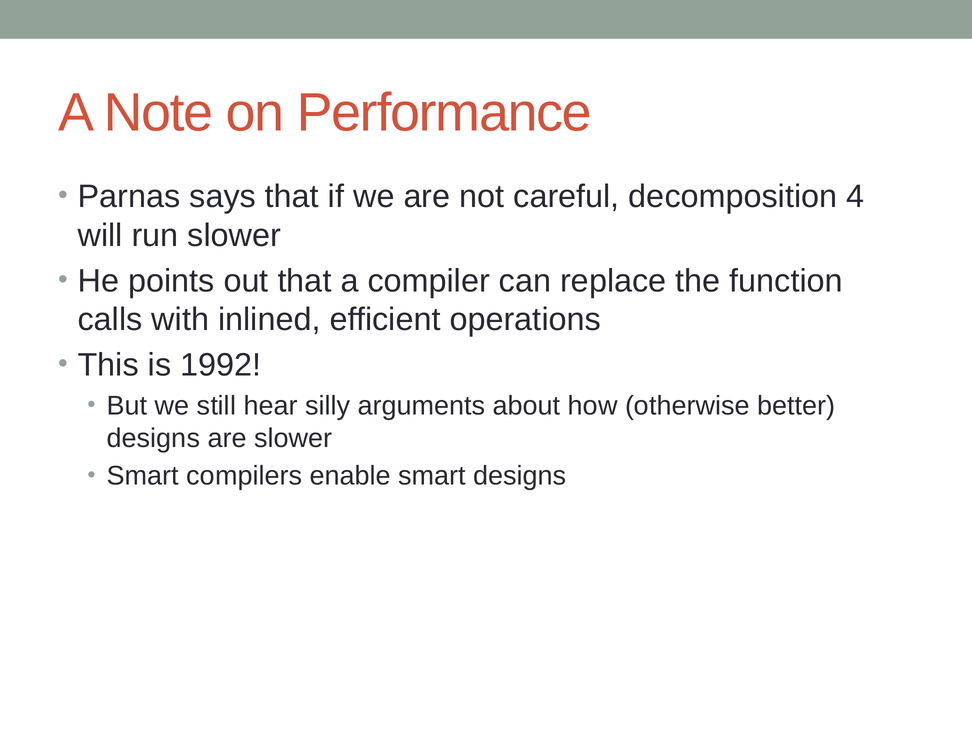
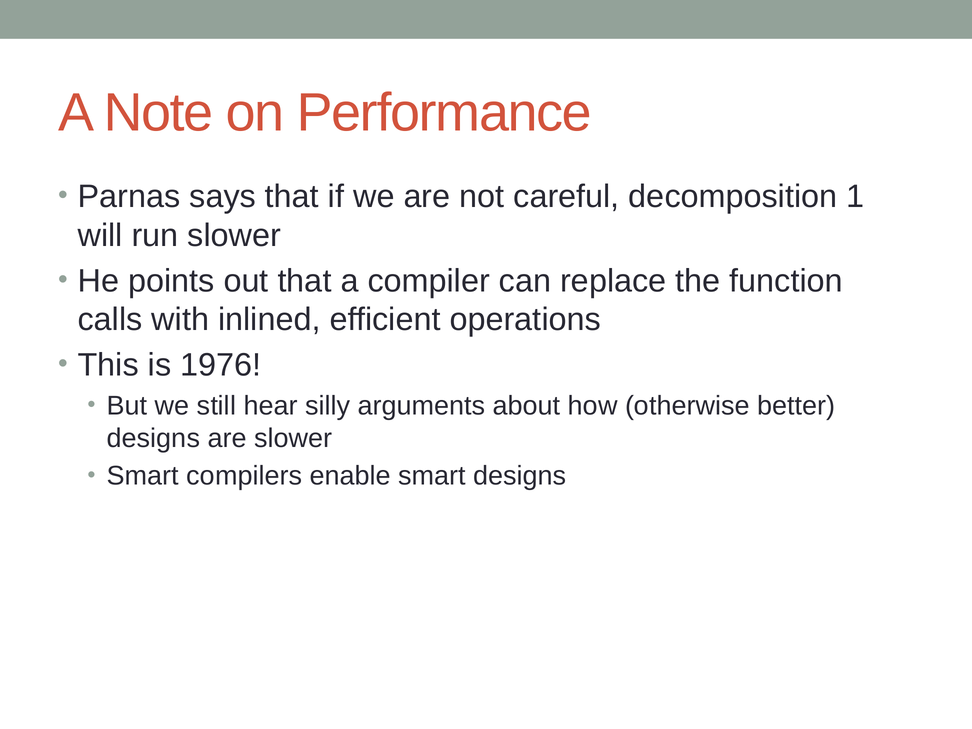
4: 4 -> 1
1992: 1992 -> 1976
